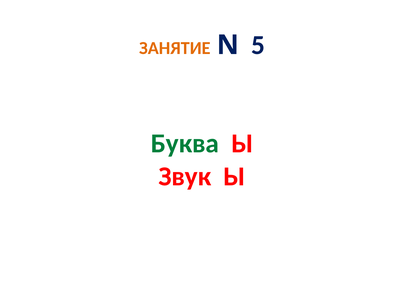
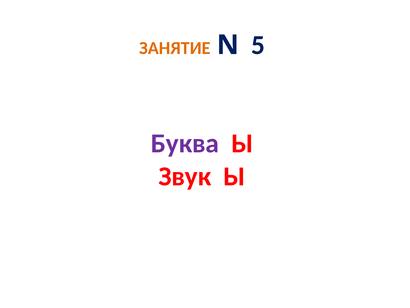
Буква colour: green -> purple
